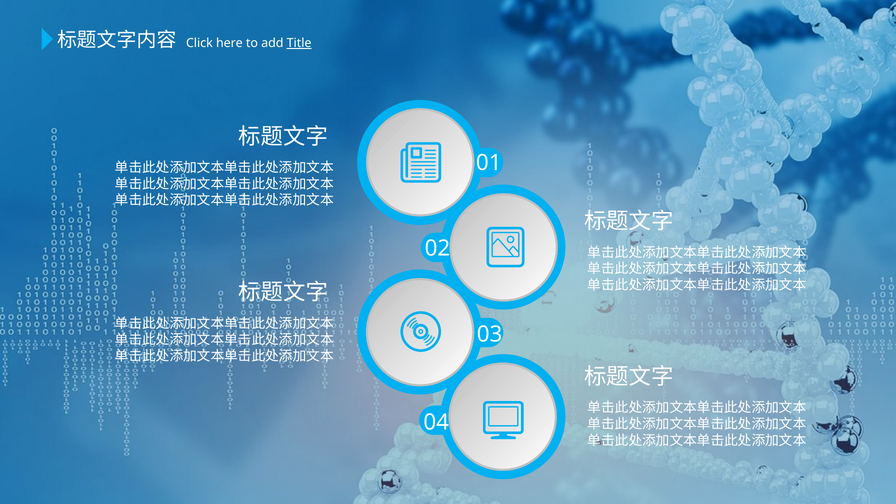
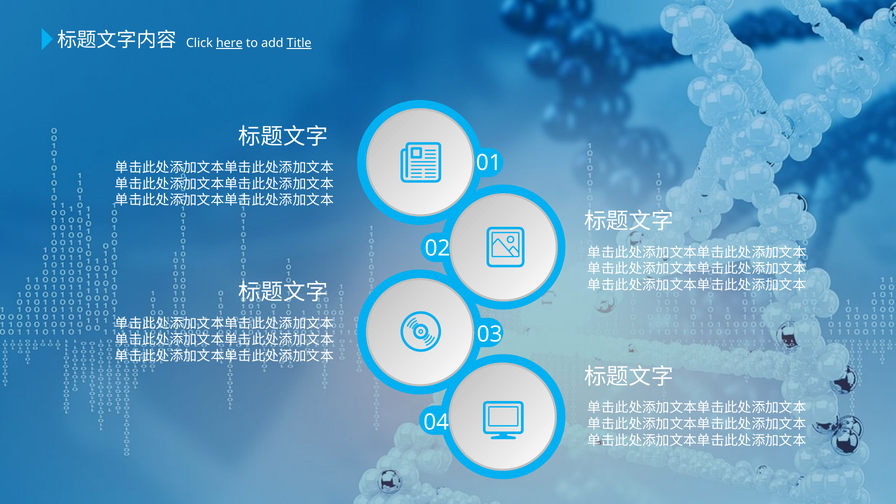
here underline: none -> present
